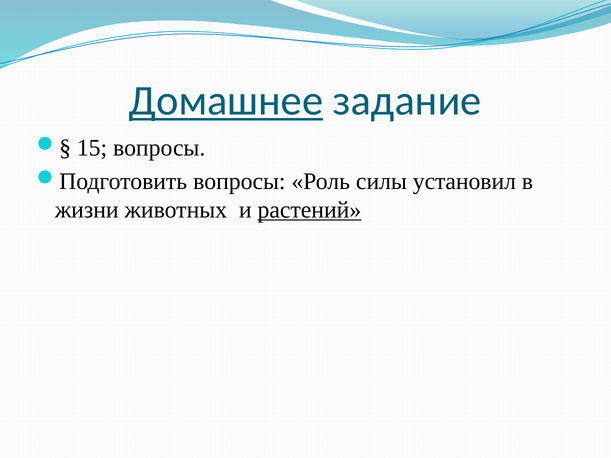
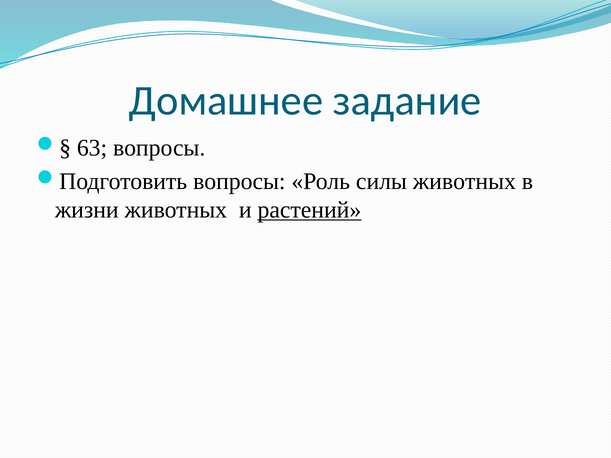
Домашнее underline: present -> none
15: 15 -> 63
силы установил: установил -> животных
